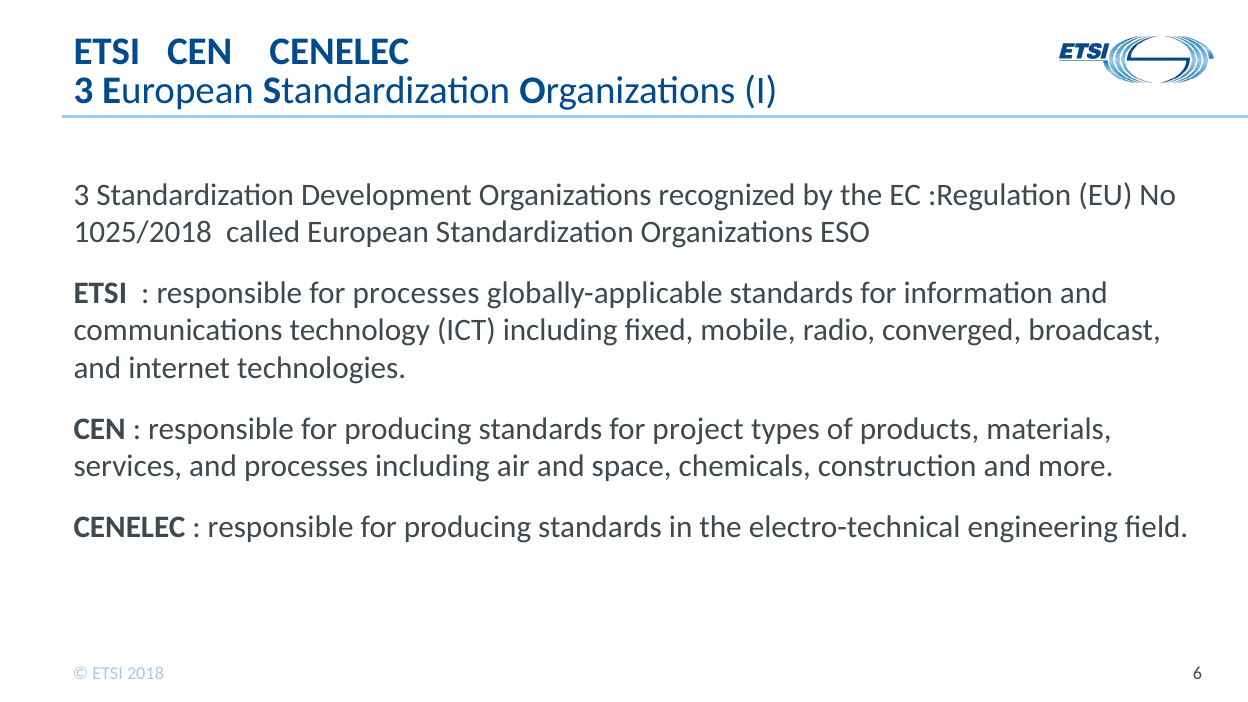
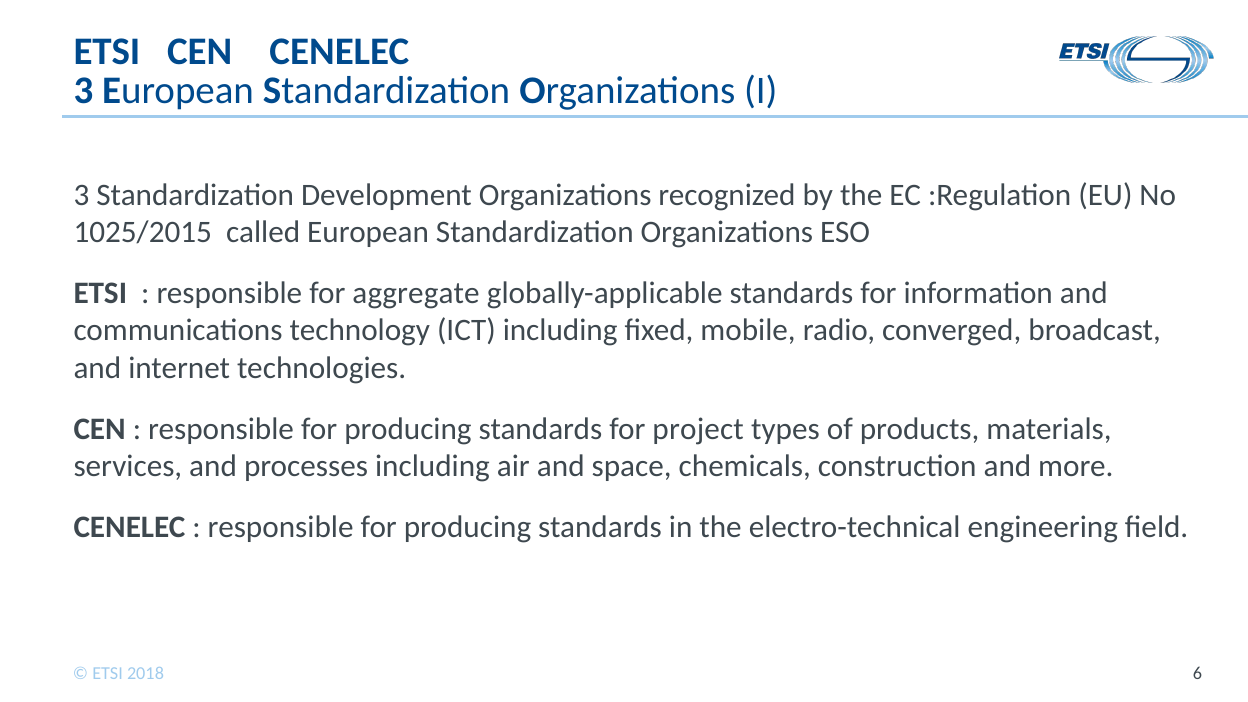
1025/2018: 1025/2018 -> 1025/2015
for processes: processes -> aggregate
